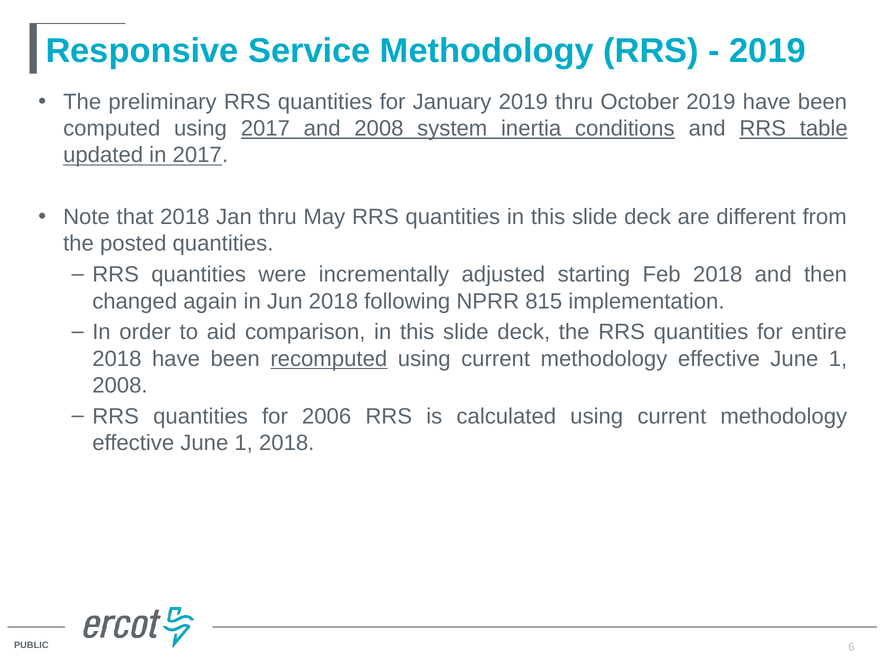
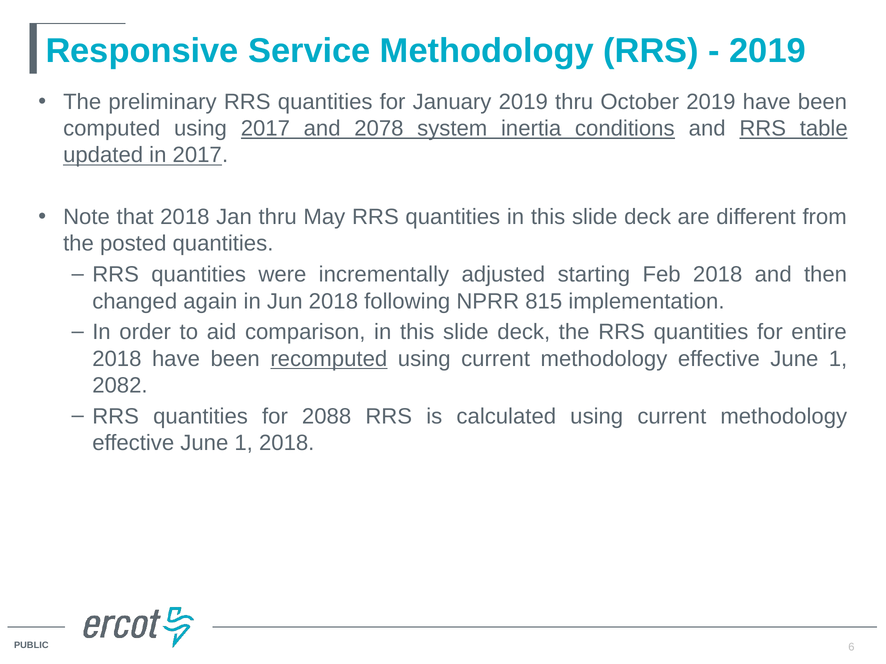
and 2008: 2008 -> 2078
2008 at (120, 386): 2008 -> 2082
2006: 2006 -> 2088
